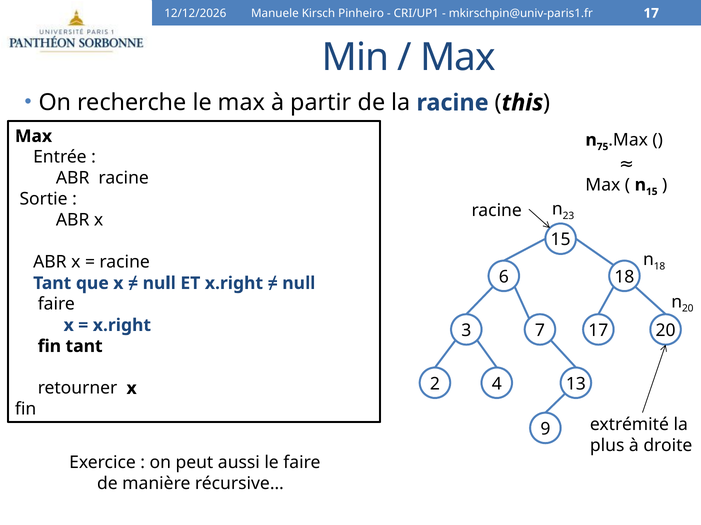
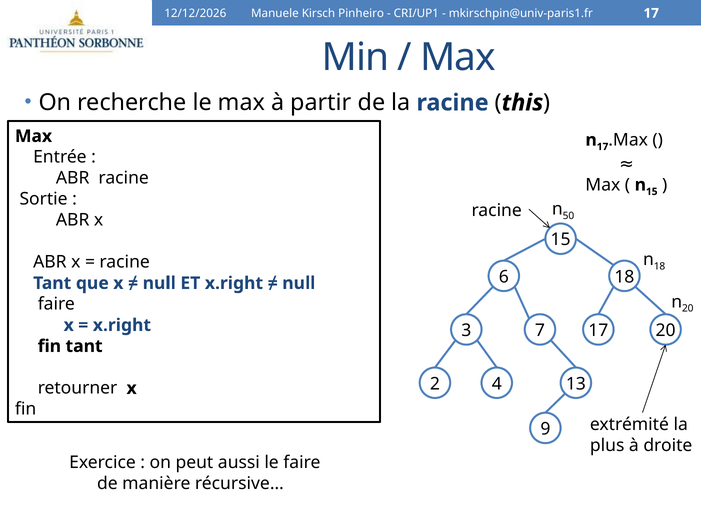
75 at (603, 147): 75 -> 17
23: 23 -> 50
